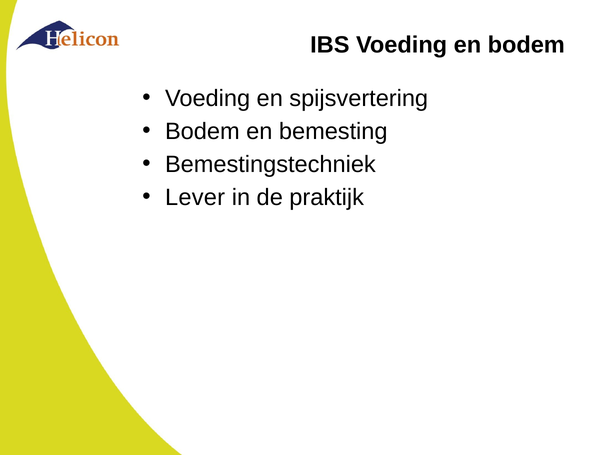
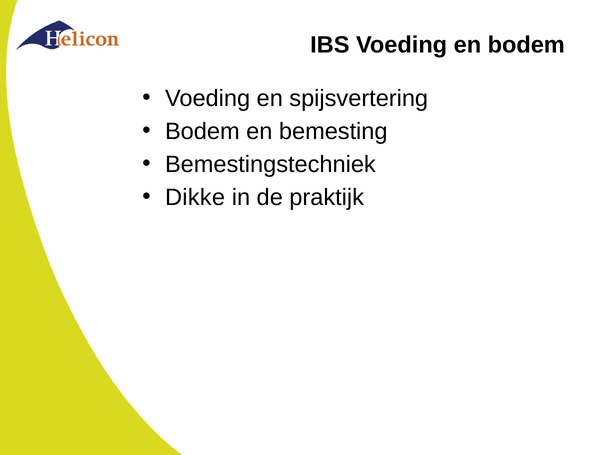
Lever: Lever -> Dikke
